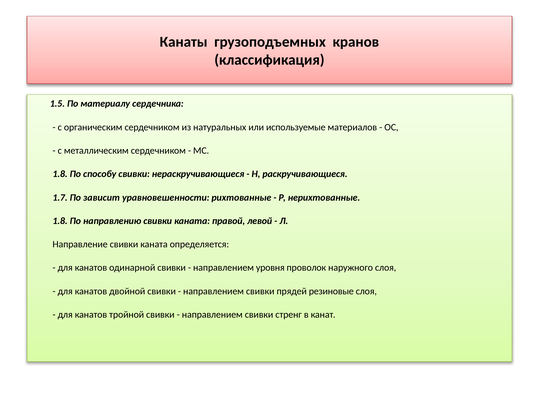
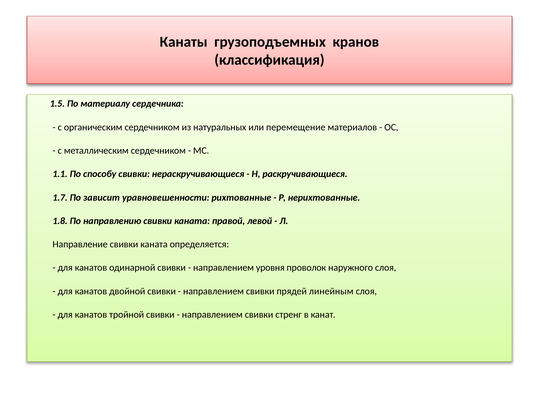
используемые: используемые -> перемещение
1.8 at (60, 174): 1.8 -> 1.1
резиновые: резиновые -> линейным
